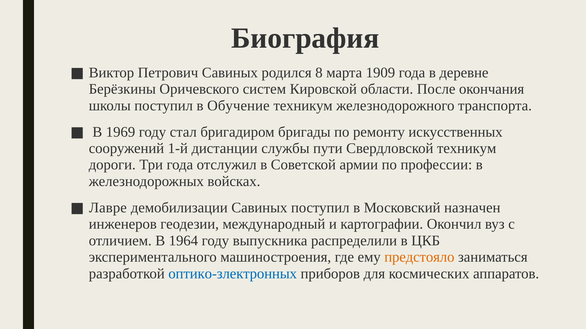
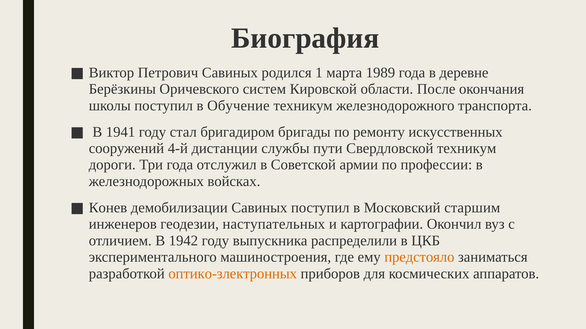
8: 8 -> 1
1909: 1909 -> 1989
1969: 1969 -> 1941
1-й: 1-й -> 4-й
Лавре: Лавре -> Конев
назначен: назначен -> старшим
международный: международный -> наступательных
1964: 1964 -> 1942
оптико-злектронных colour: blue -> orange
